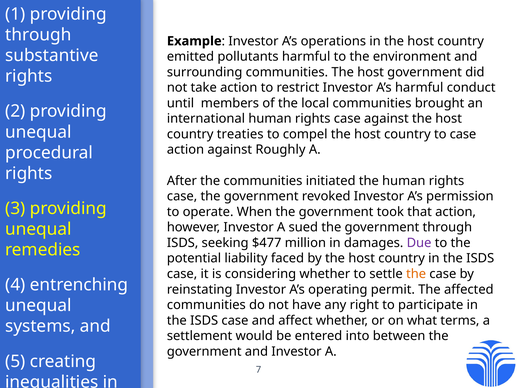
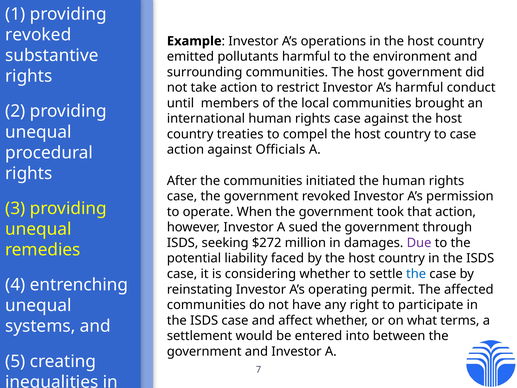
through at (38, 35): through -> revoked
Roughly: Roughly -> Officials
$477: $477 -> $272
the at (416, 274) colour: orange -> blue
